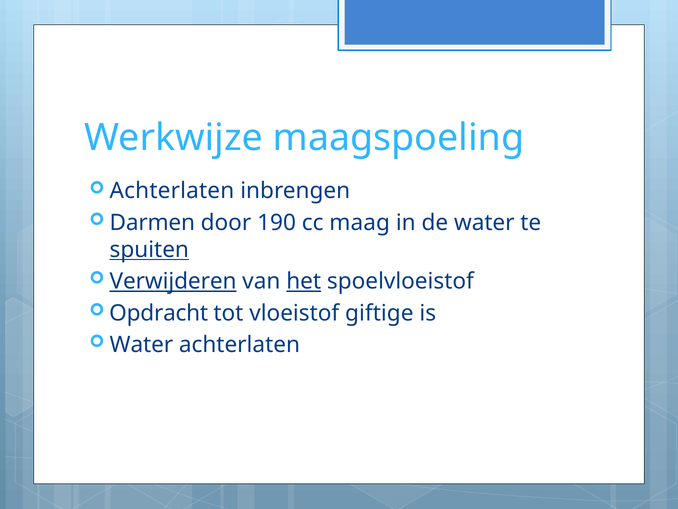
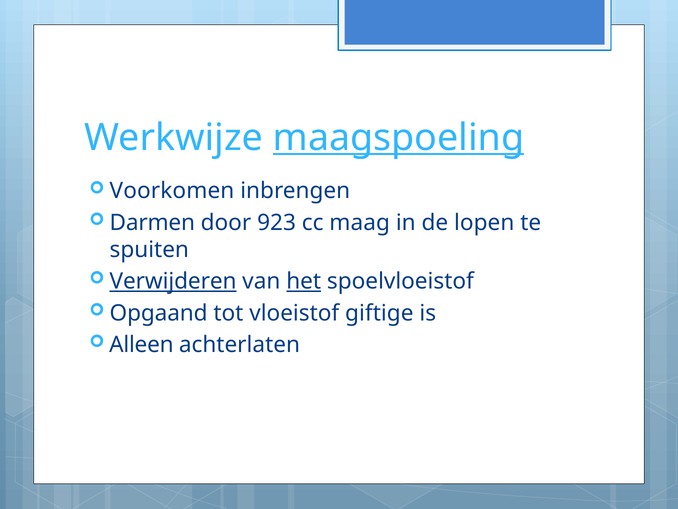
maagspoeling underline: none -> present
Achterlaten at (172, 191): Achterlaten -> Voorkomen
190: 190 -> 923
de water: water -> lopen
spuiten underline: present -> none
Opdracht: Opdracht -> Opgaand
Water at (141, 344): Water -> Alleen
